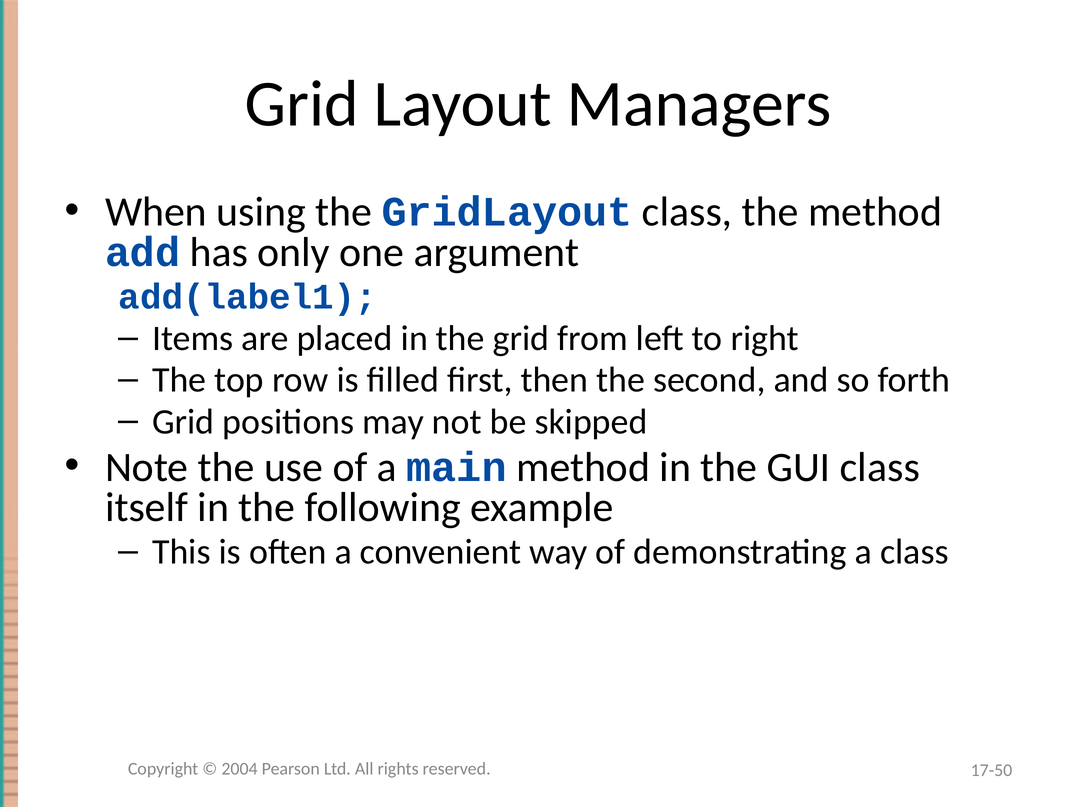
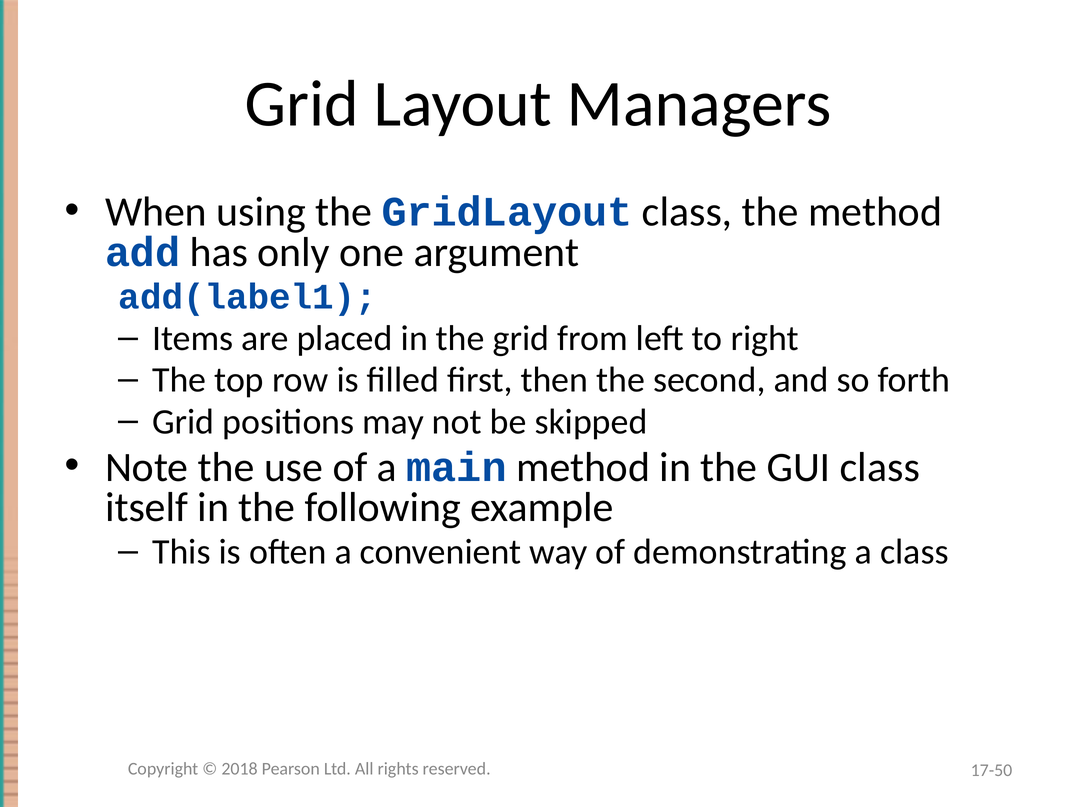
2004: 2004 -> 2018
